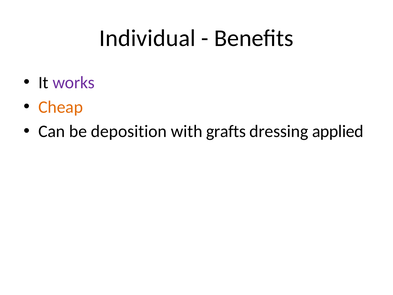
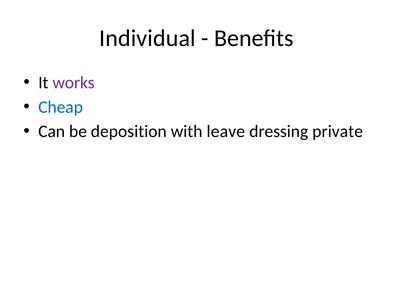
Cheap colour: orange -> blue
grafts: grafts -> leave
applied: applied -> private
